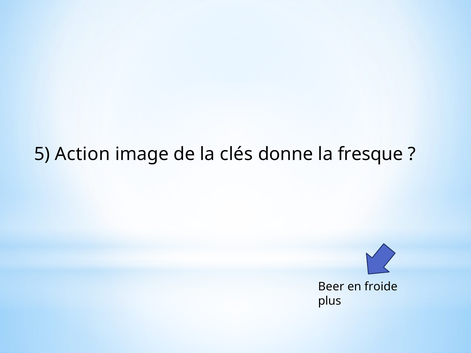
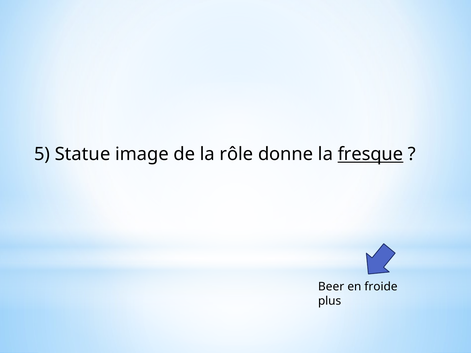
Action: Action -> Statue
clés: clés -> rôle
fresque underline: none -> present
